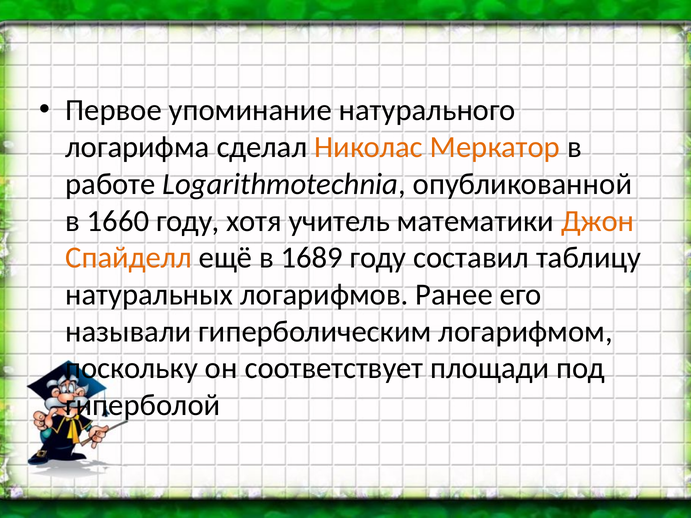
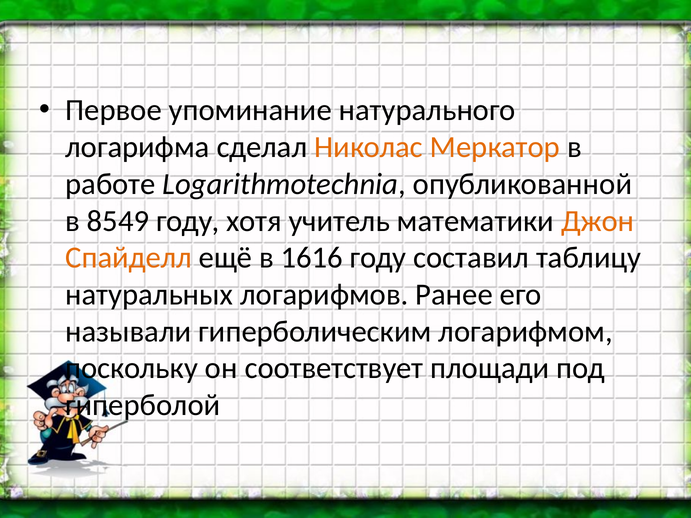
1660: 1660 -> 8549
1689: 1689 -> 1616
